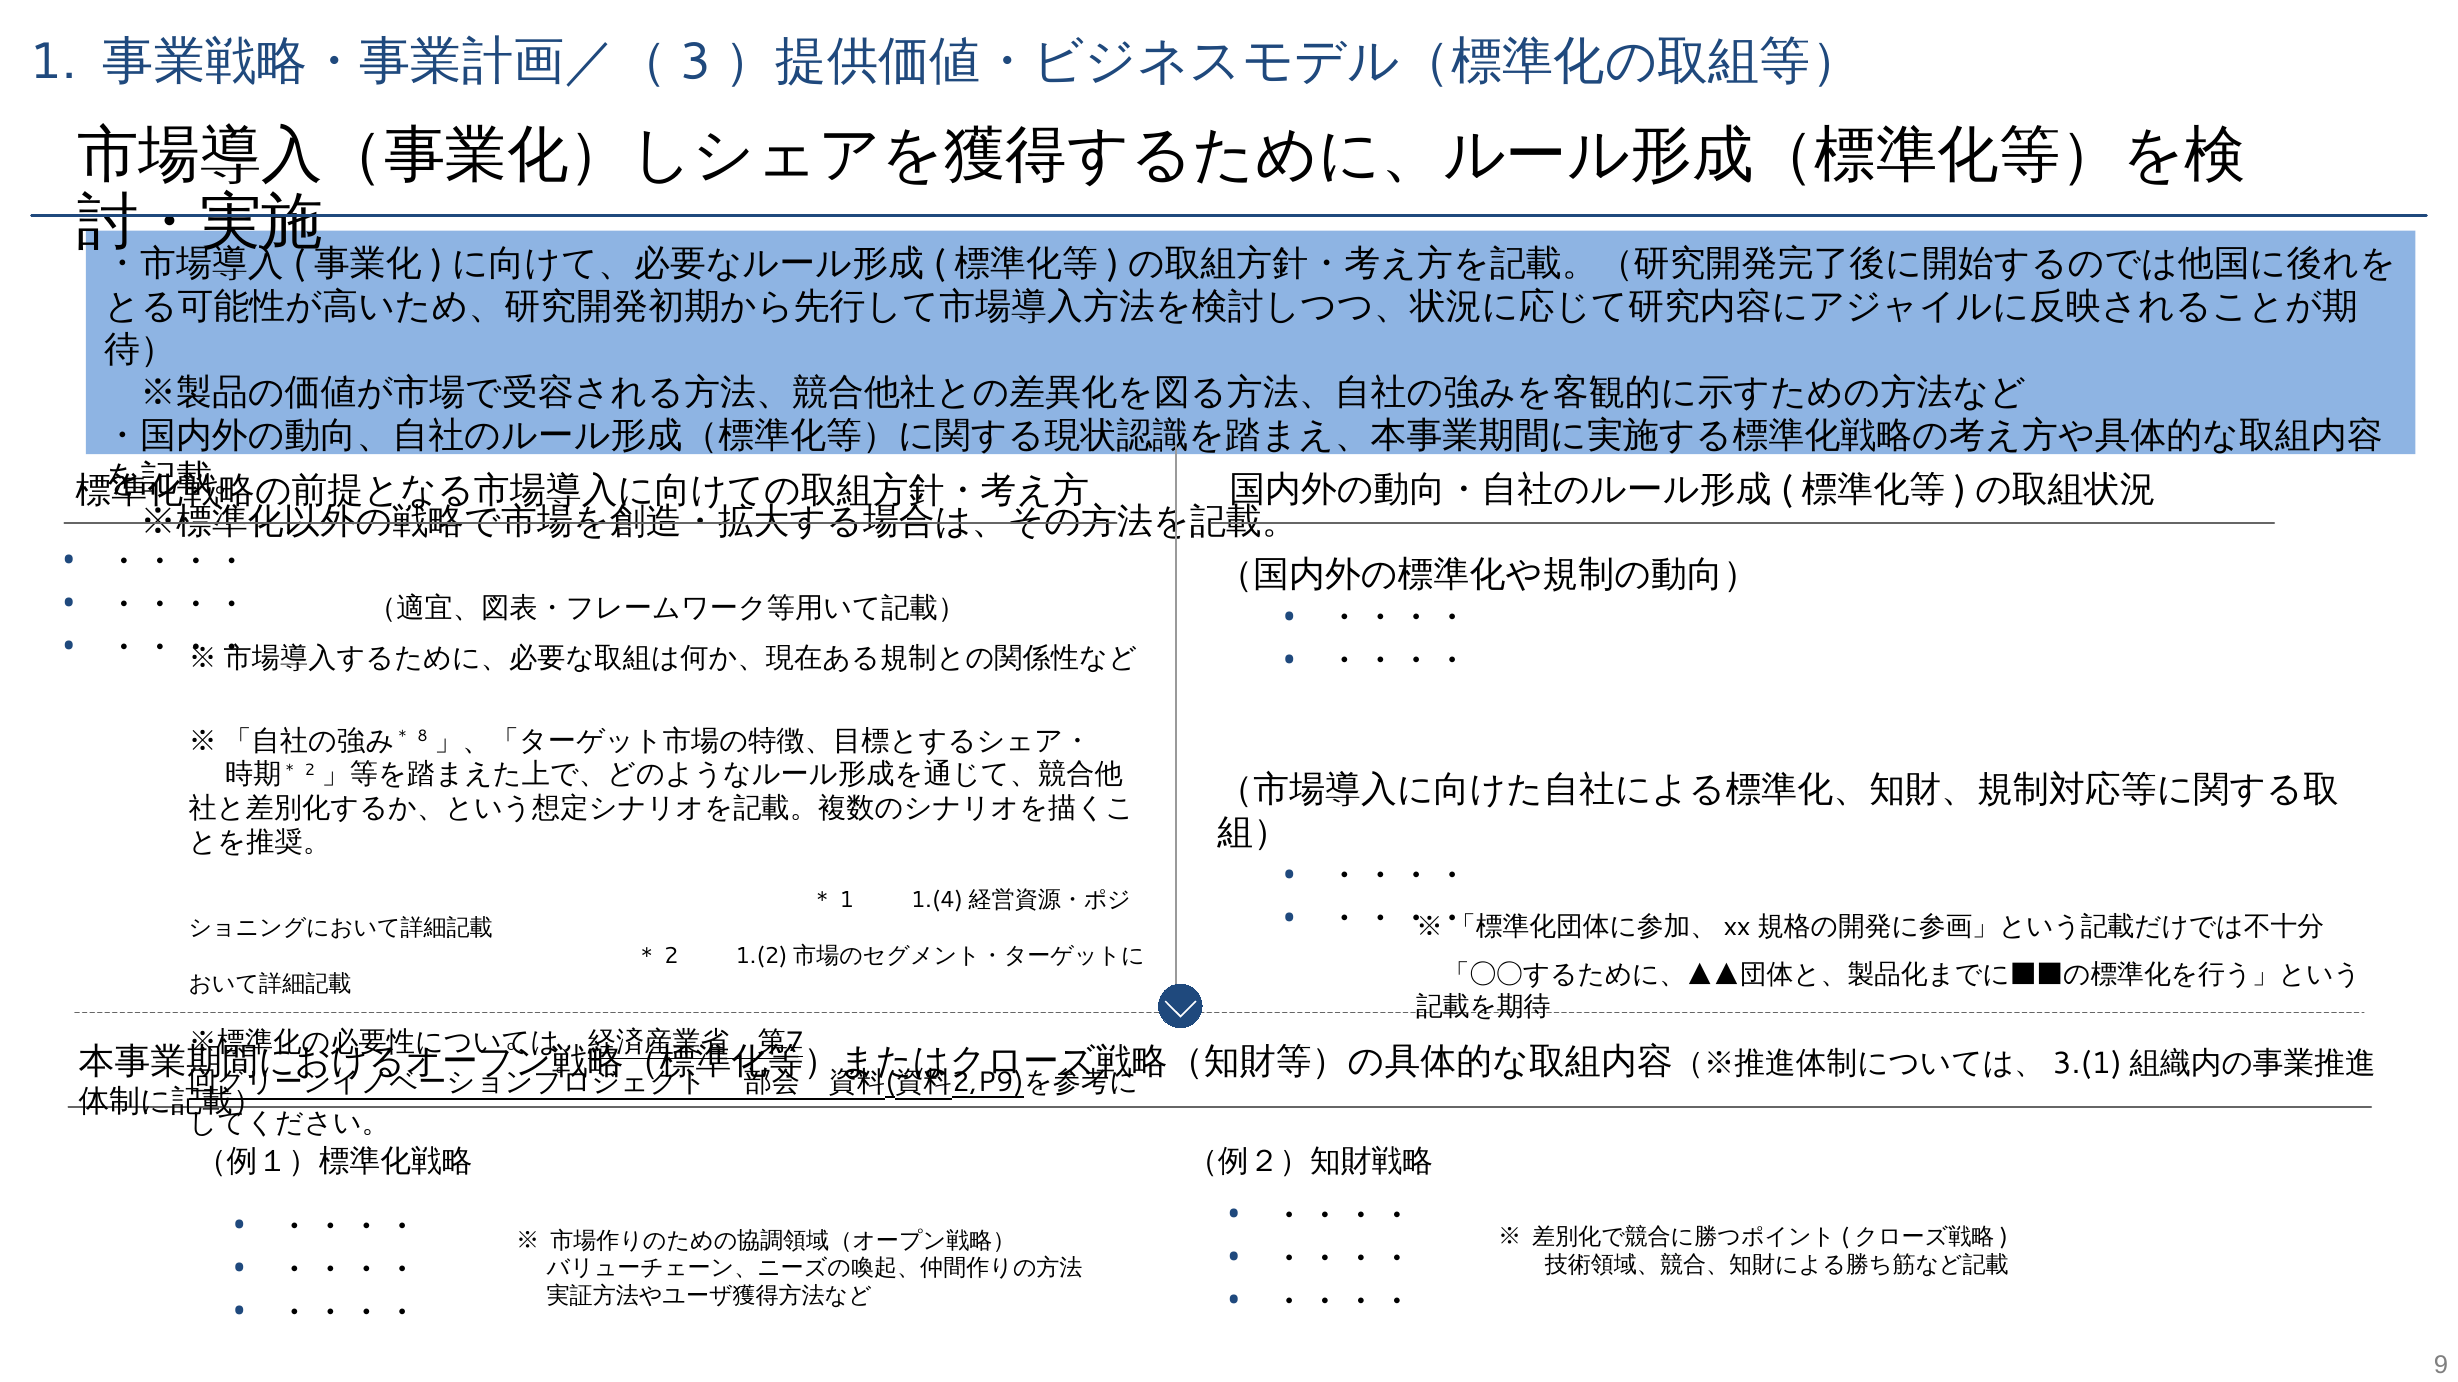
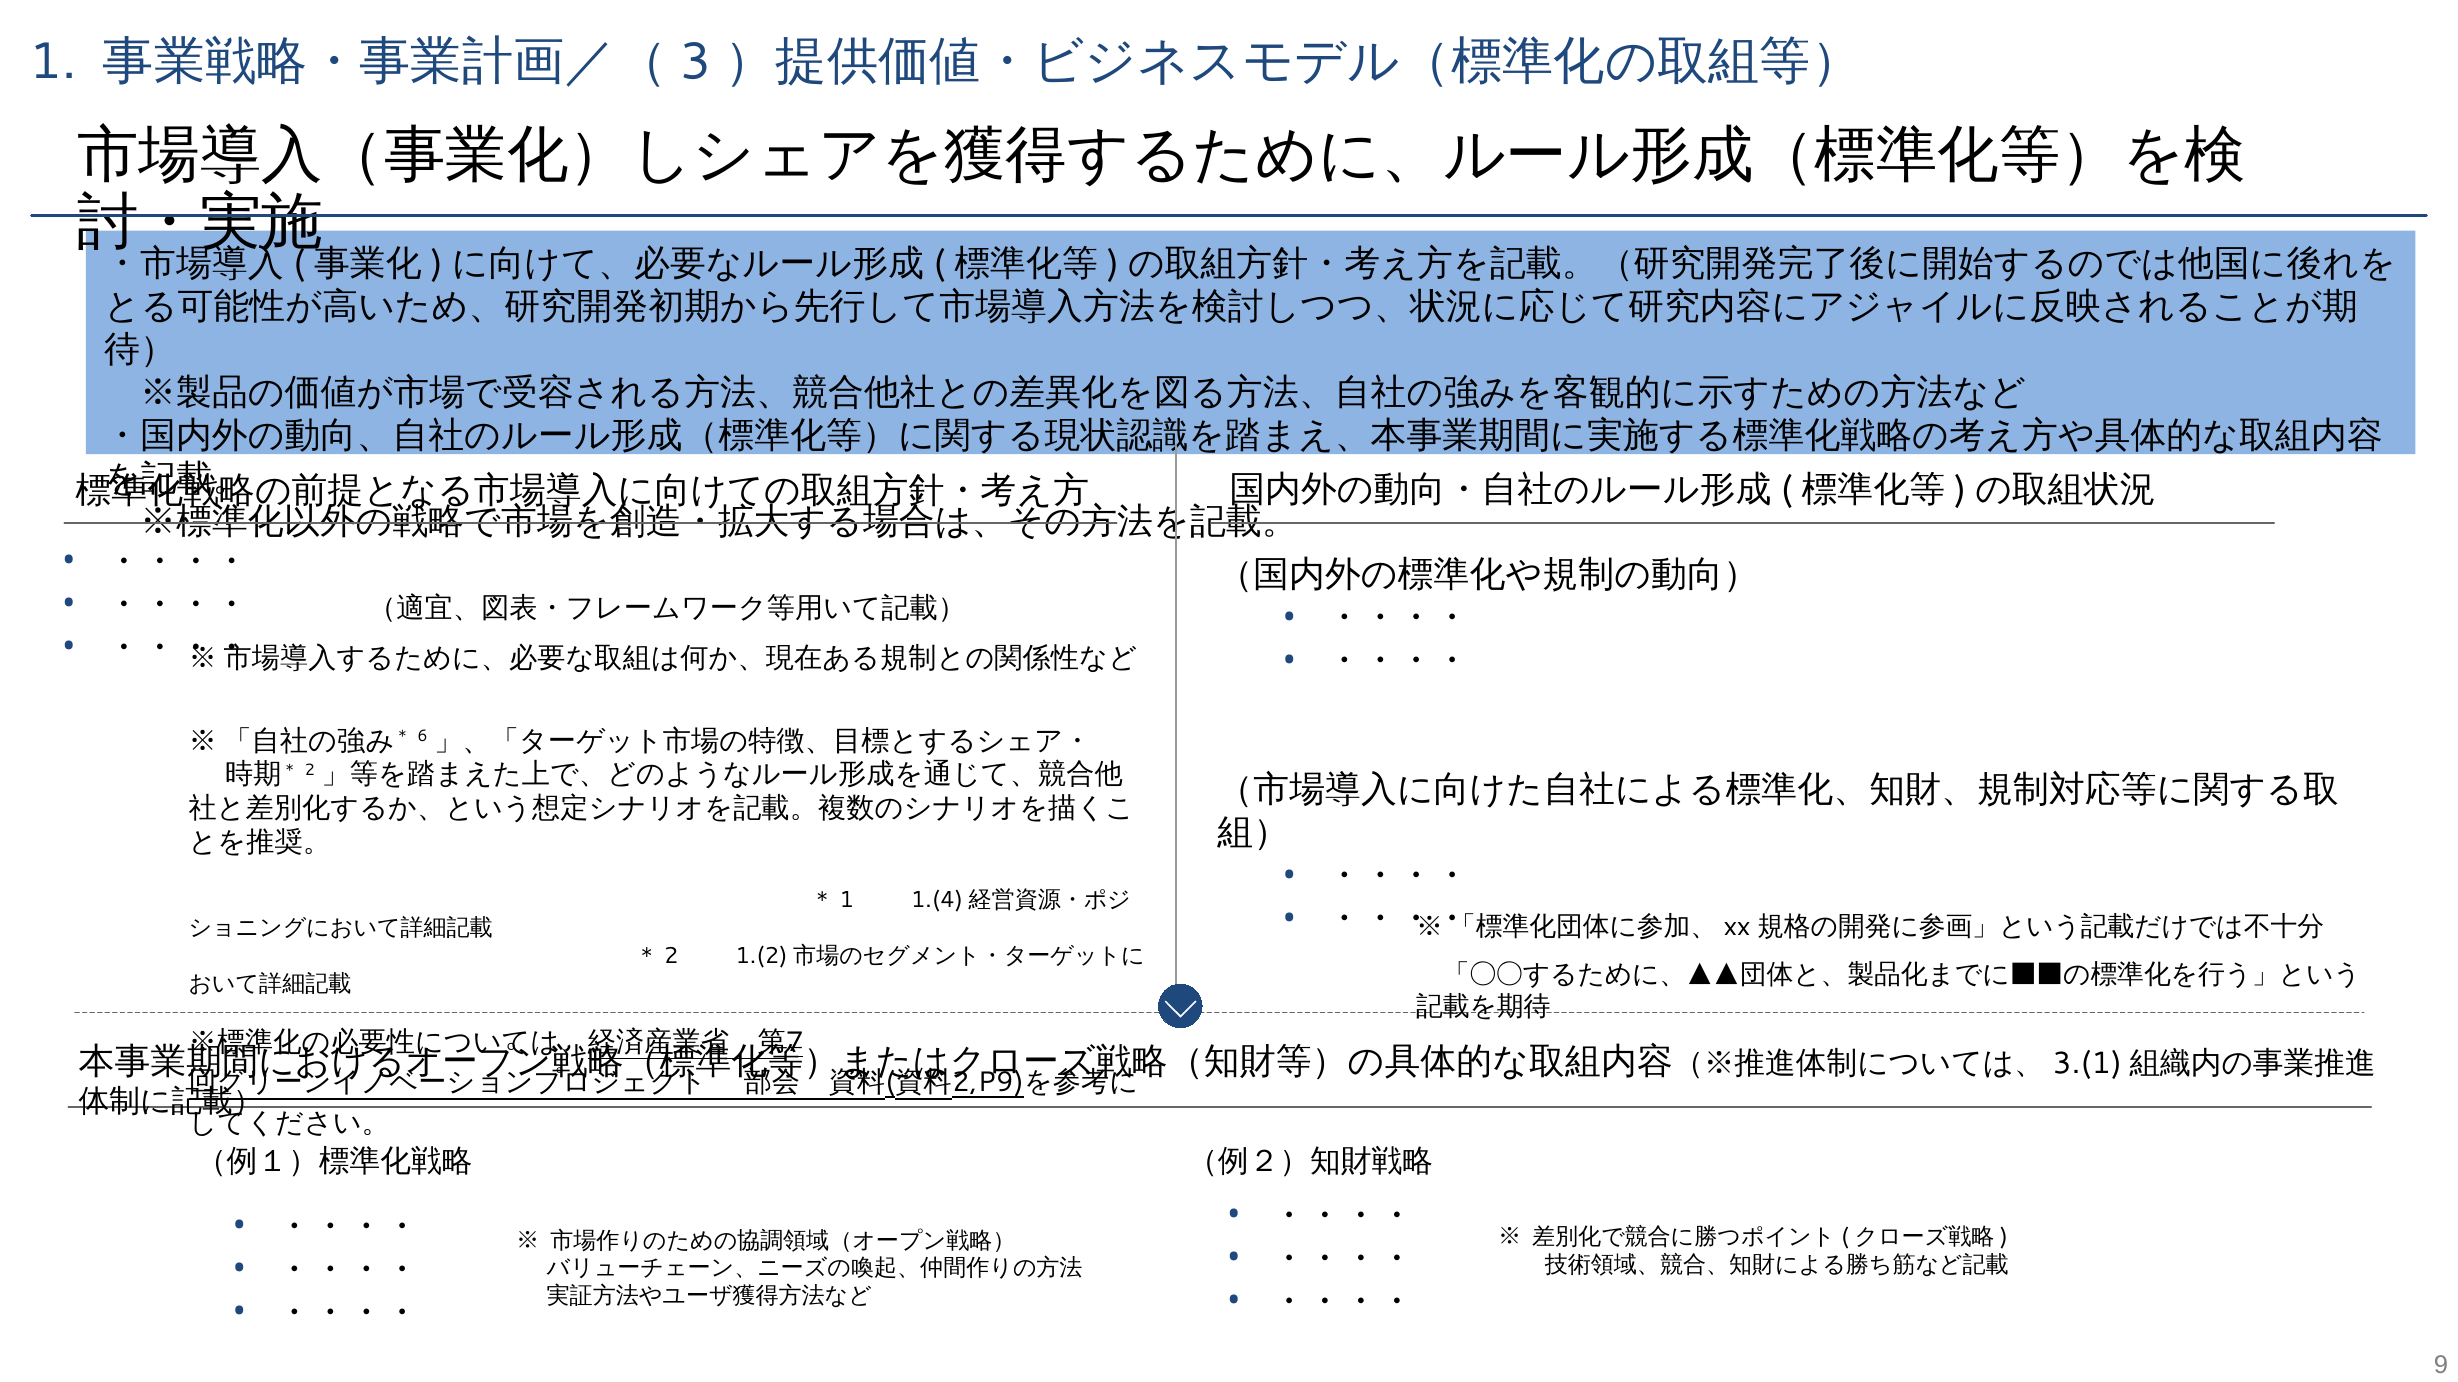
8: 8 -> 6
